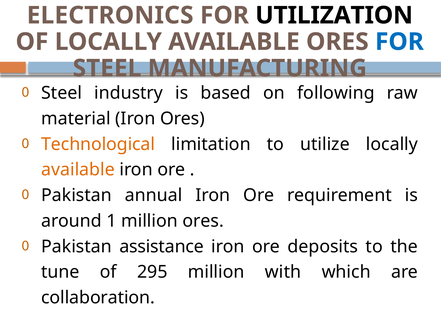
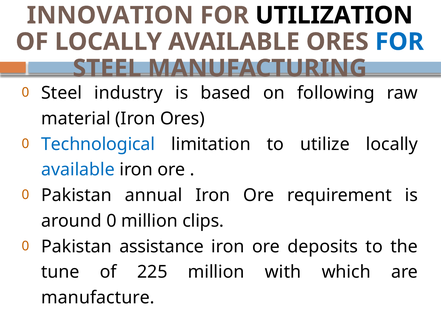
ELECTRONICS: ELECTRONICS -> INNOVATION
Technological colour: orange -> blue
available at (78, 170) colour: orange -> blue
around 1: 1 -> 0
million ores: ores -> clips
295: 295 -> 225
collaboration: collaboration -> manufacture
